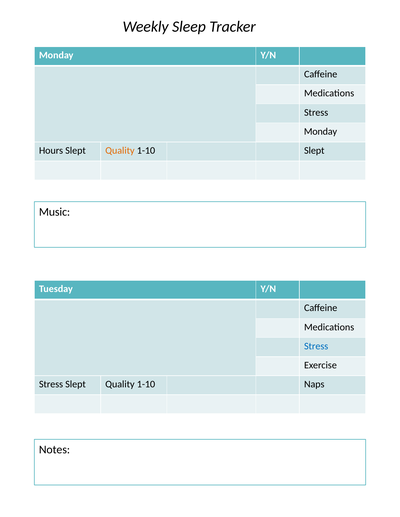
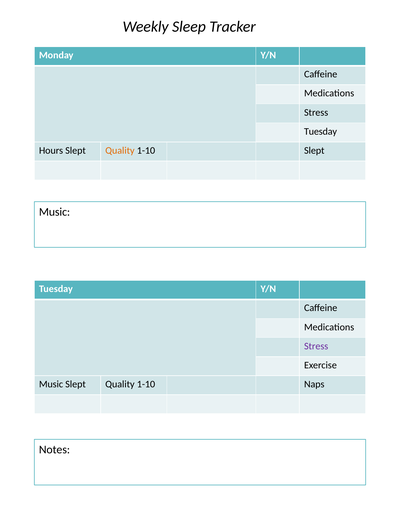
Monday at (320, 132): Monday -> Tuesday
Stress at (316, 347) colour: blue -> purple
Stress at (51, 385): Stress -> Music
